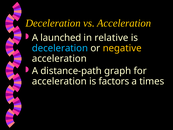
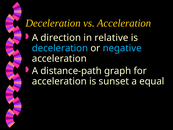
launched: launched -> direction
negative colour: yellow -> light blue
factors: factors -> sunset
times: times -> equal
